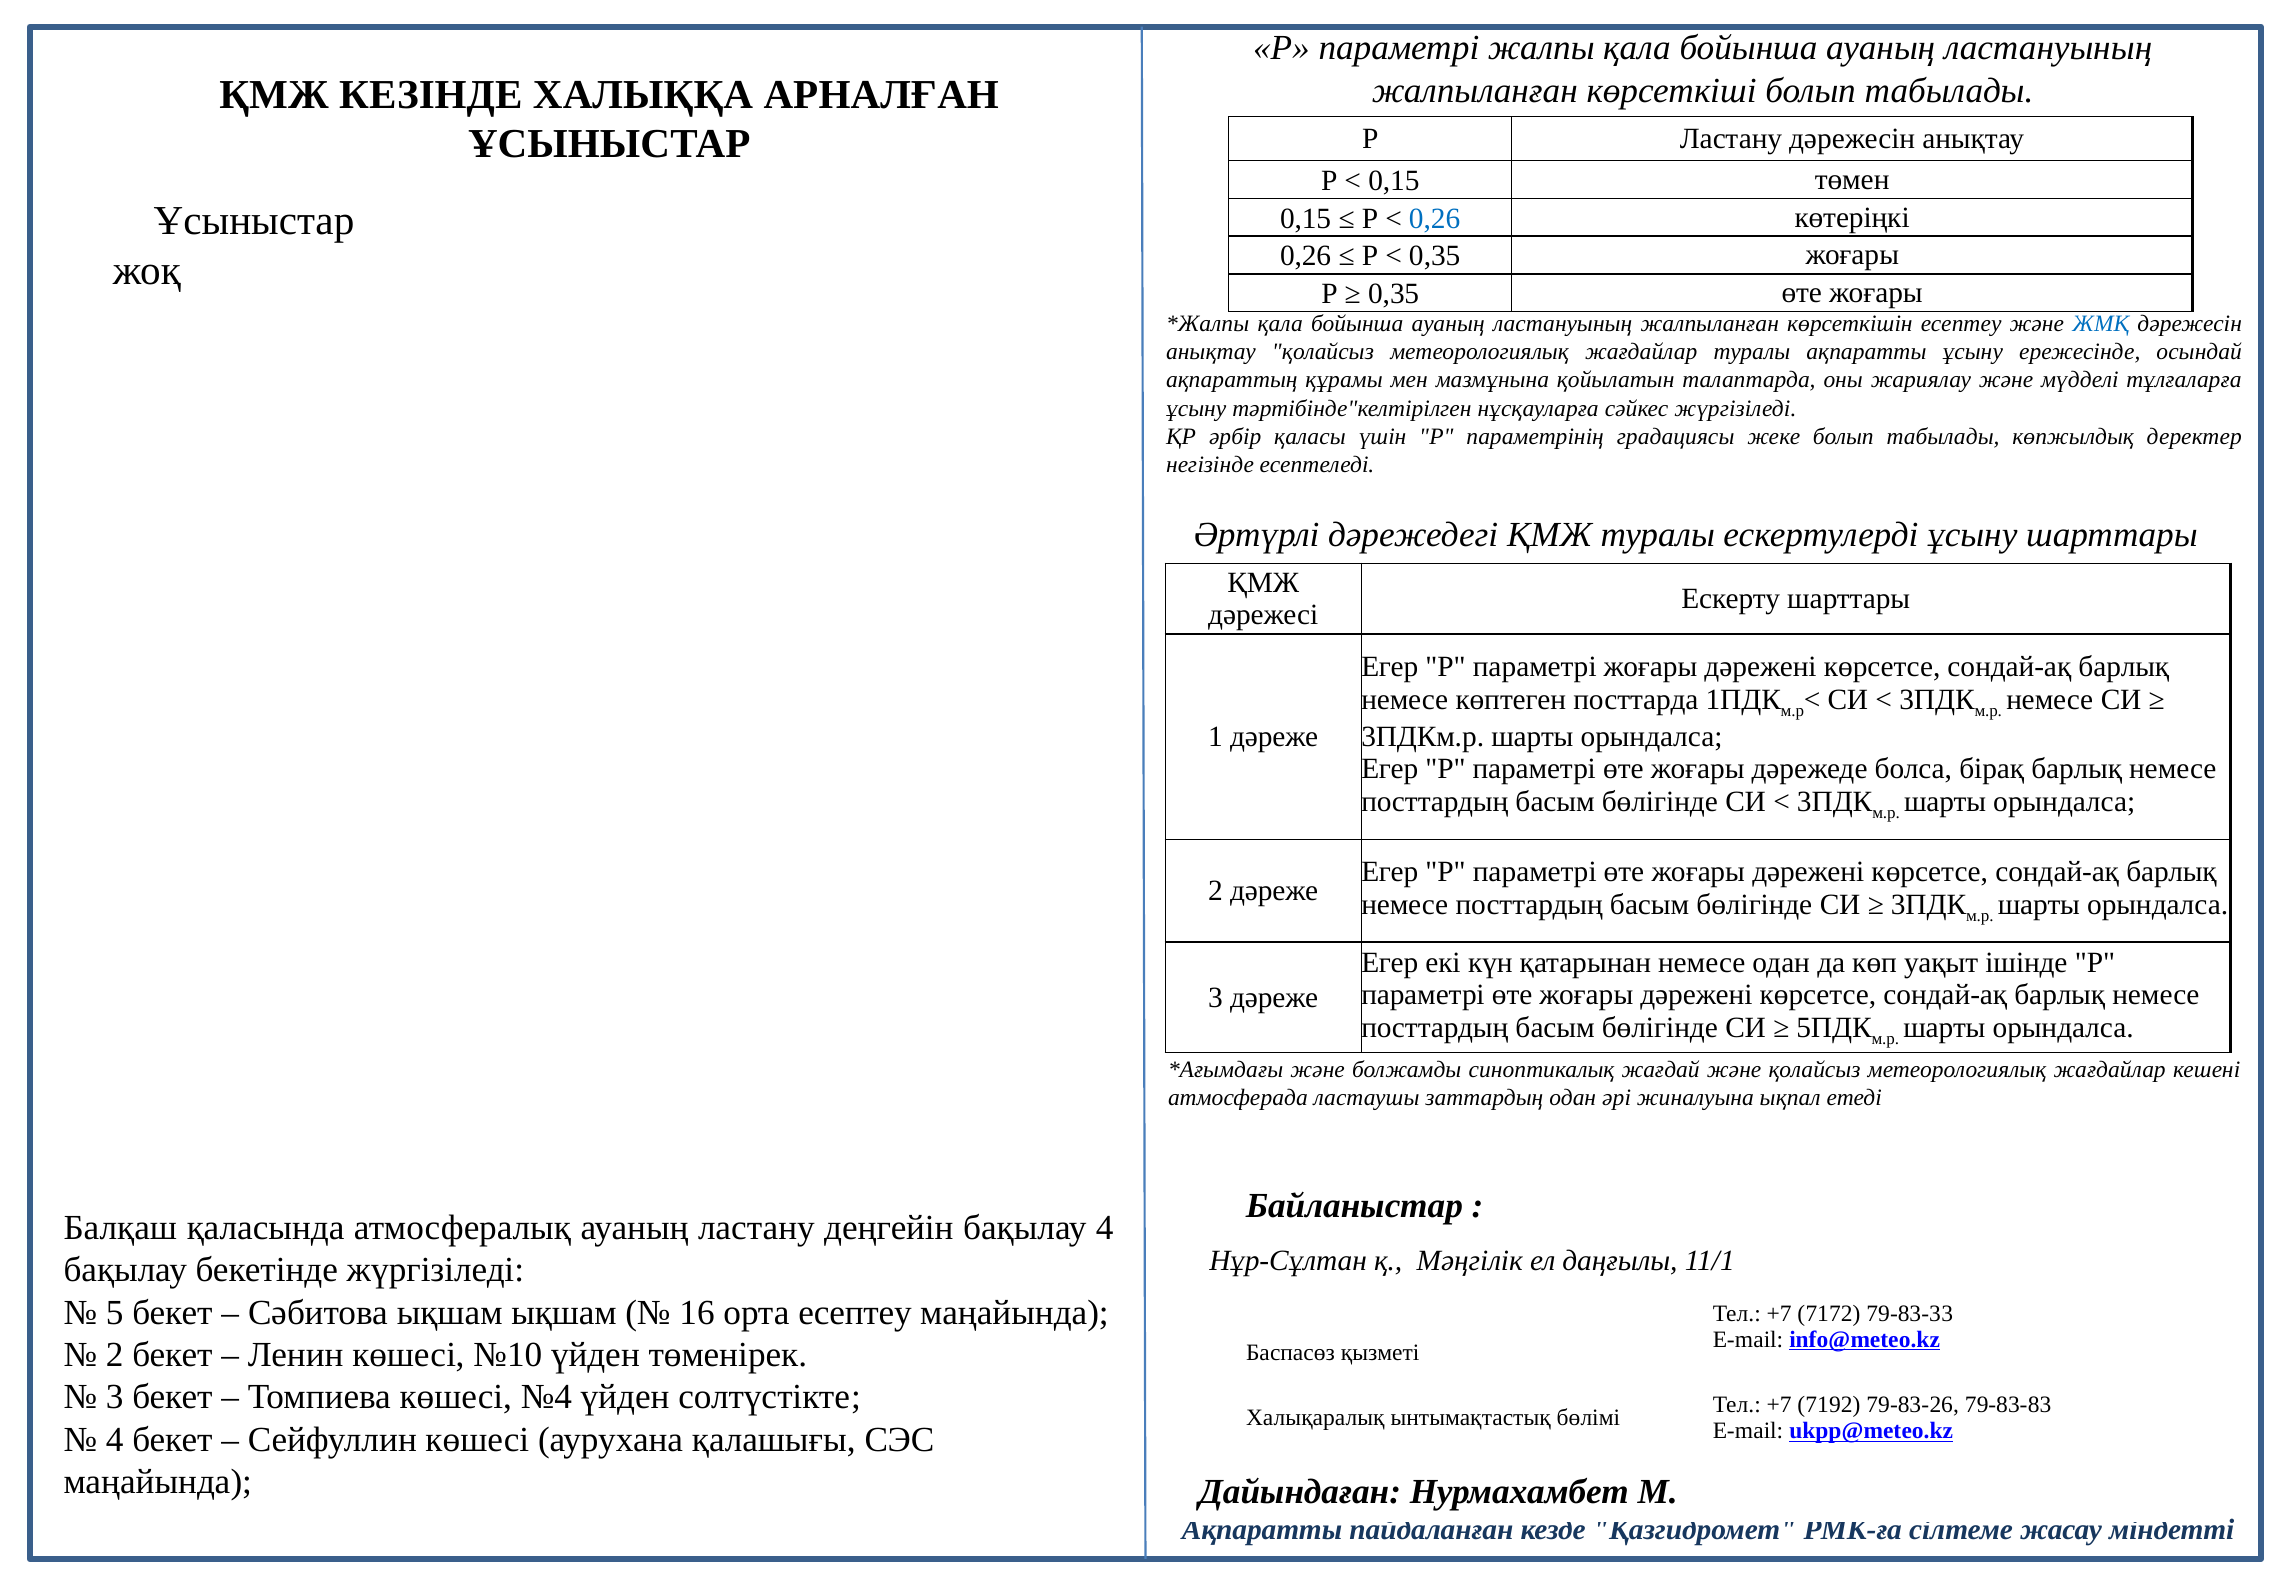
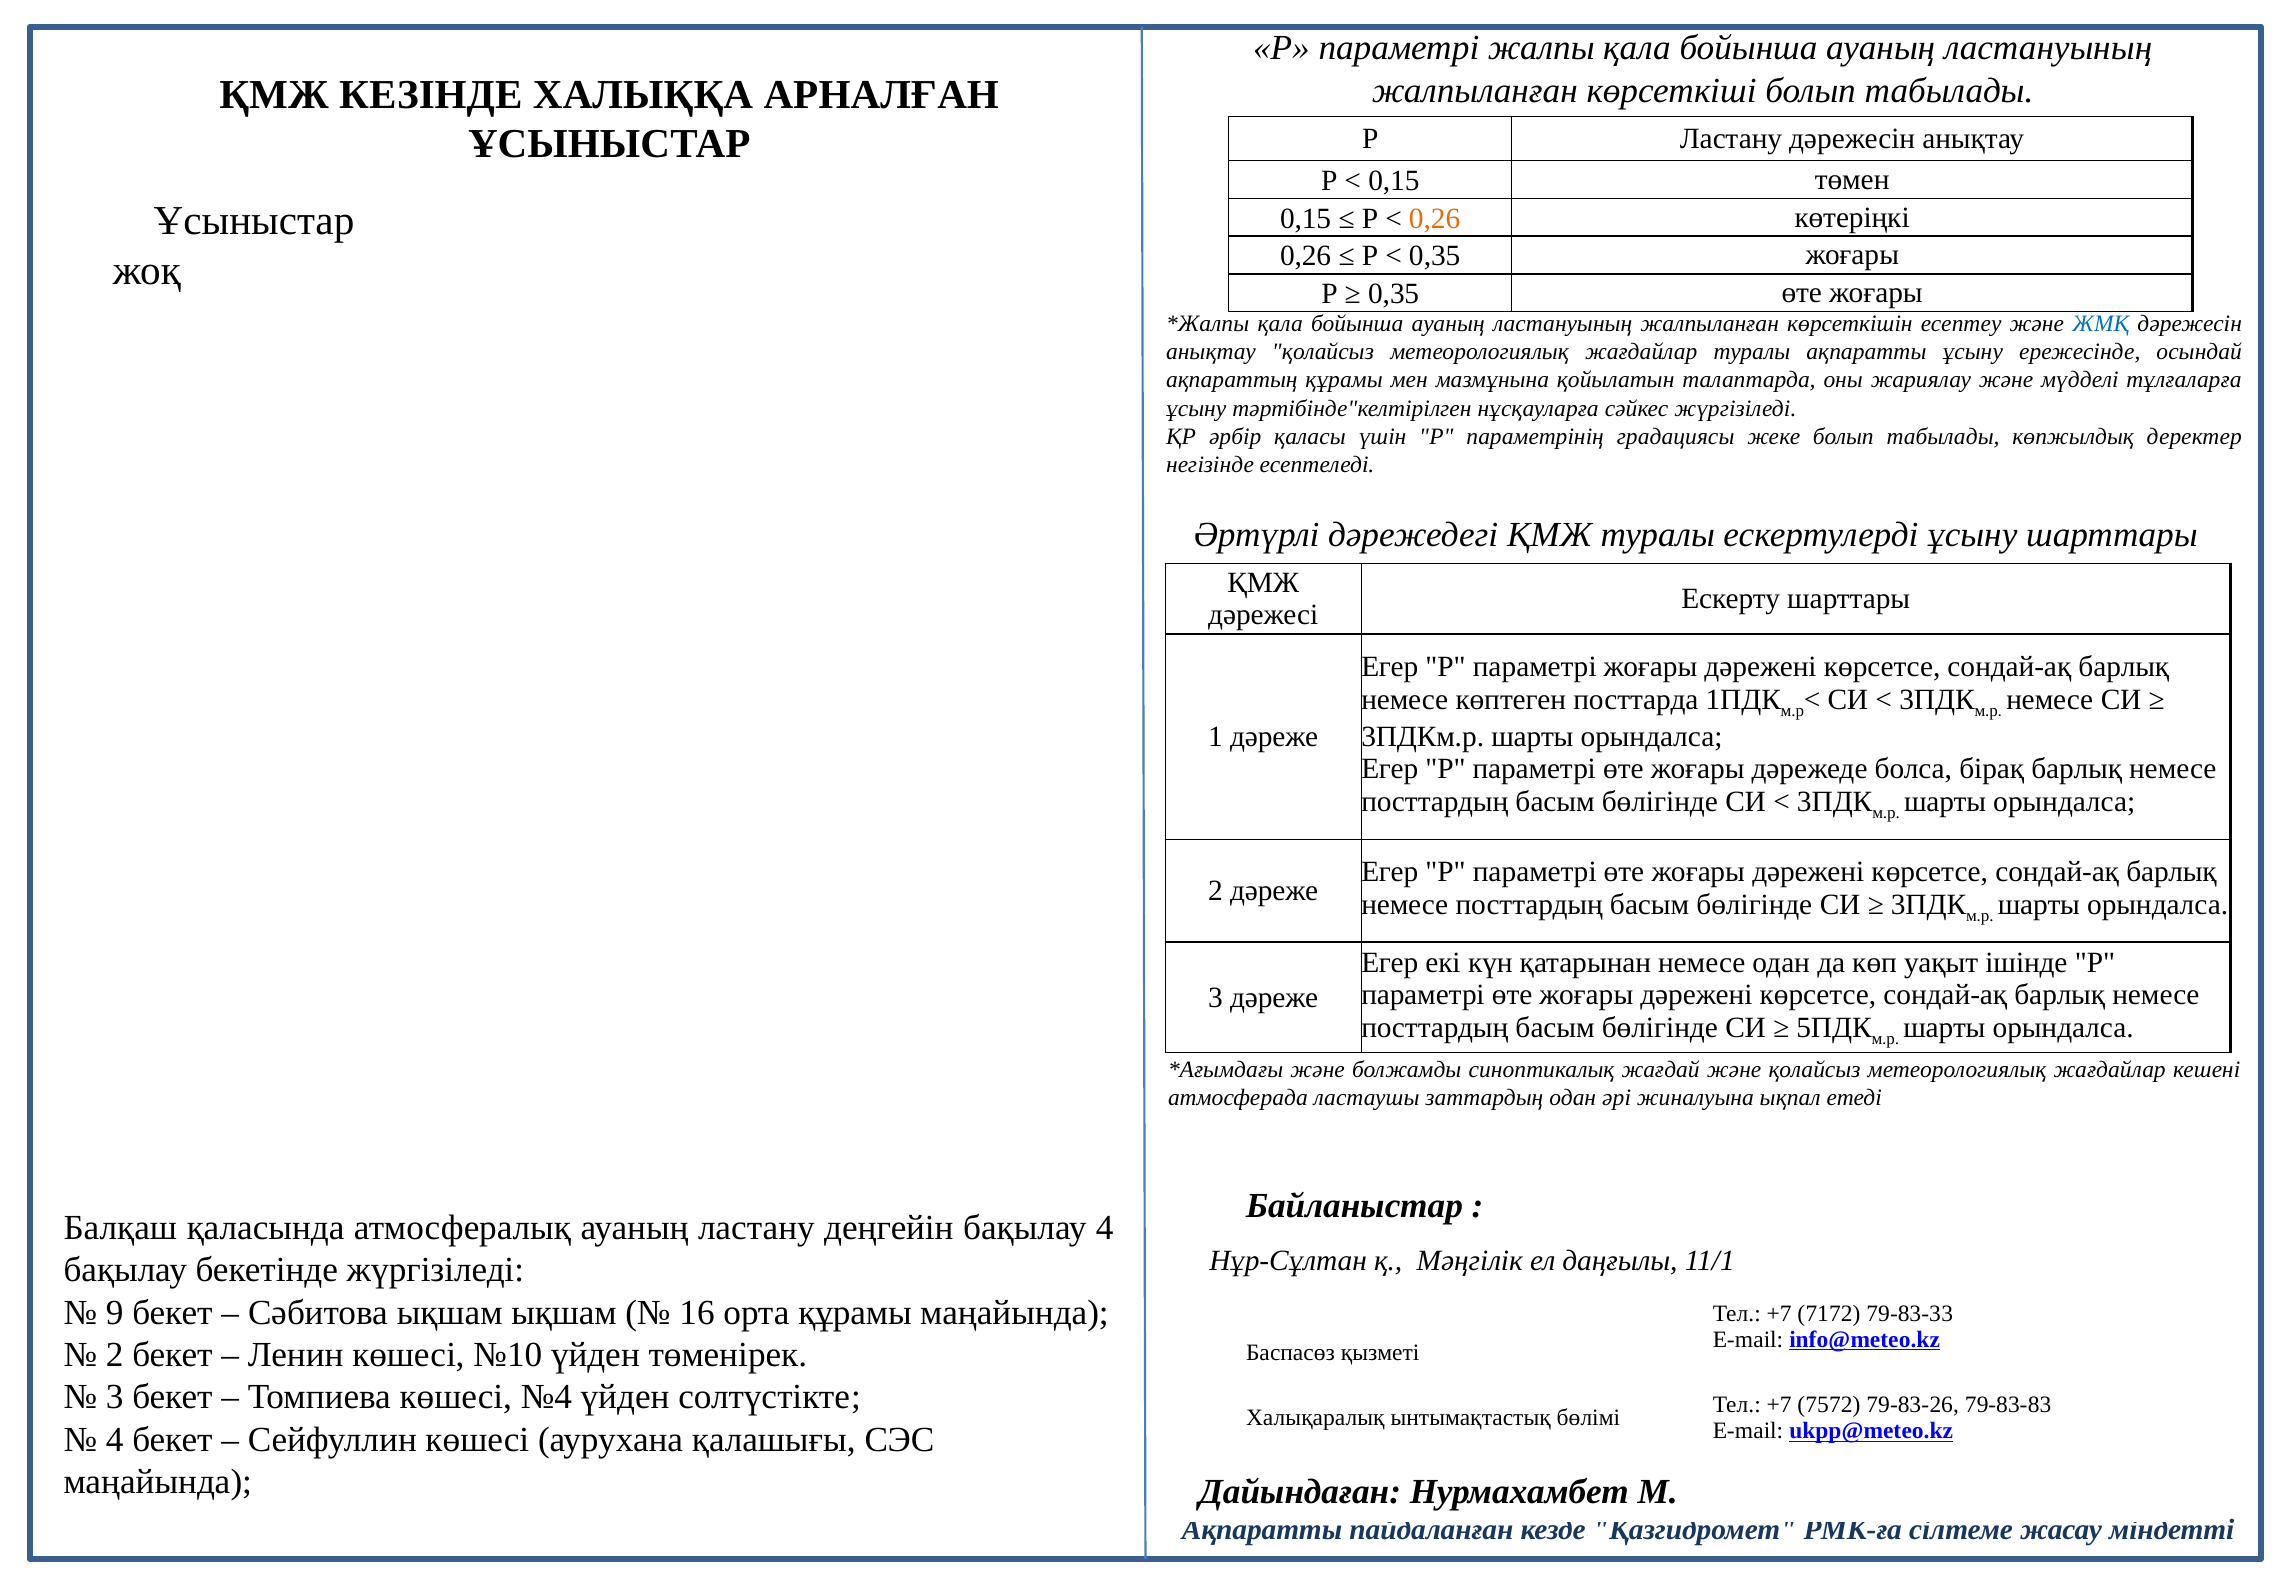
0,26 at (1435, 219) colour: blue -> orange
5: 5 -> 9
орта есептеу: есептеу -> құрамы
7192: 7192 -> 7572
